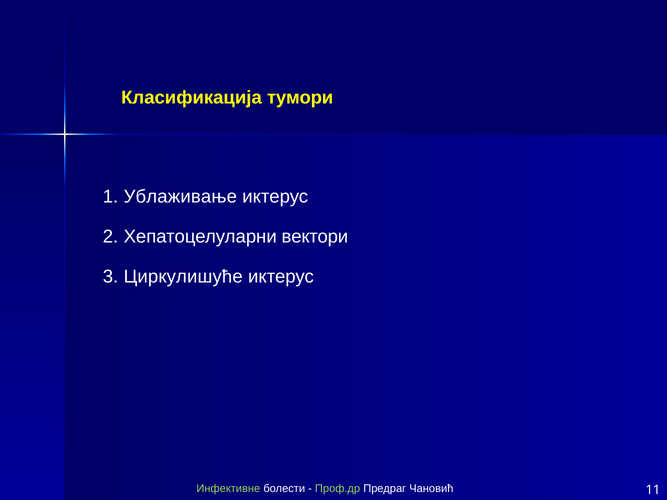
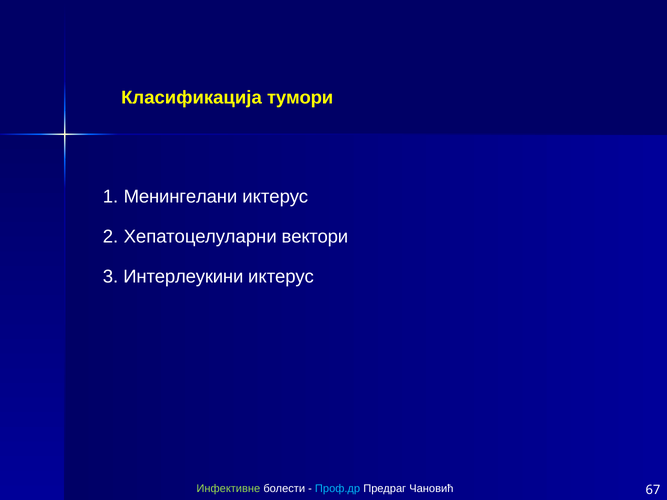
Ублаживање: Ублаживање -> Менингелани
Циркулишуће: Циркулишуће -> Интерлеукини
Проф.др colour: light green -> light blue
11: 11 -> 67
